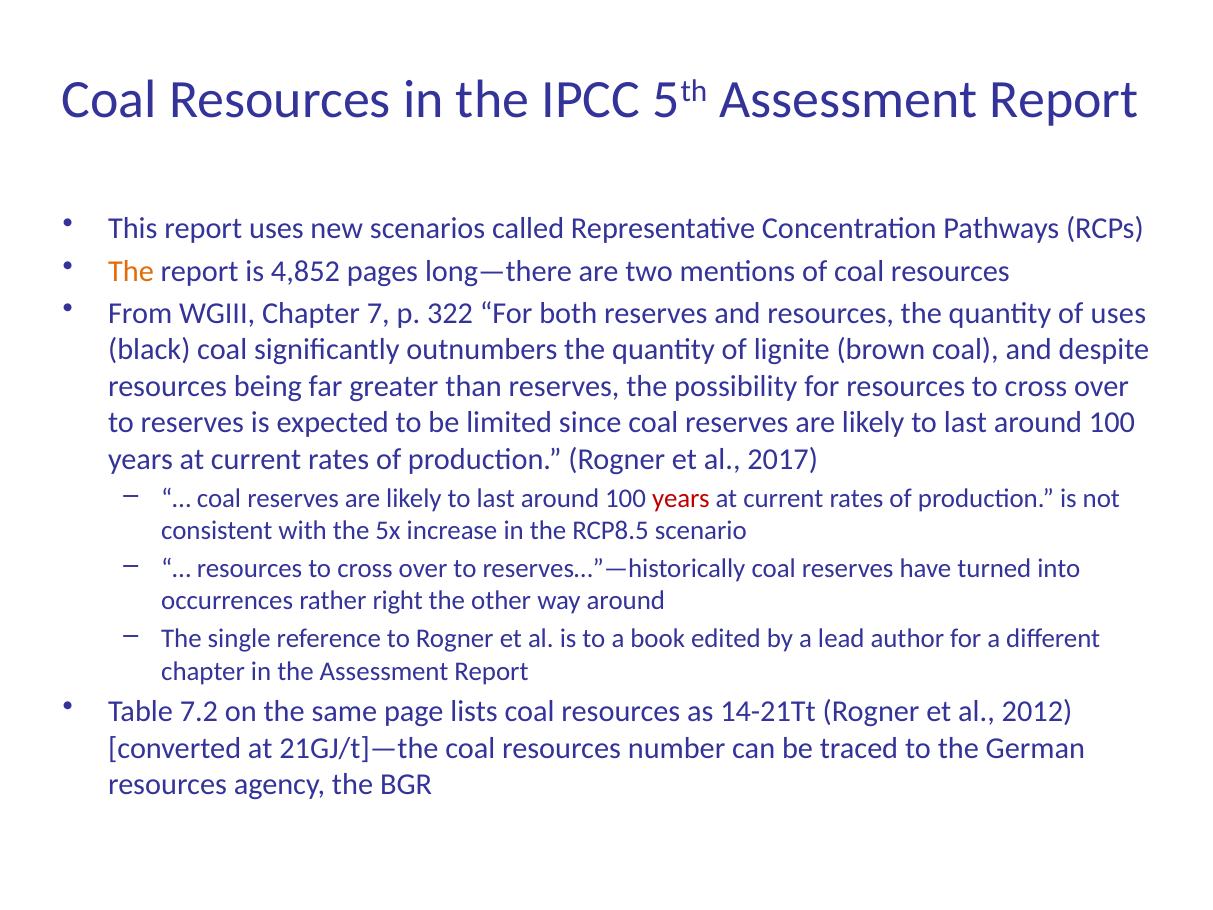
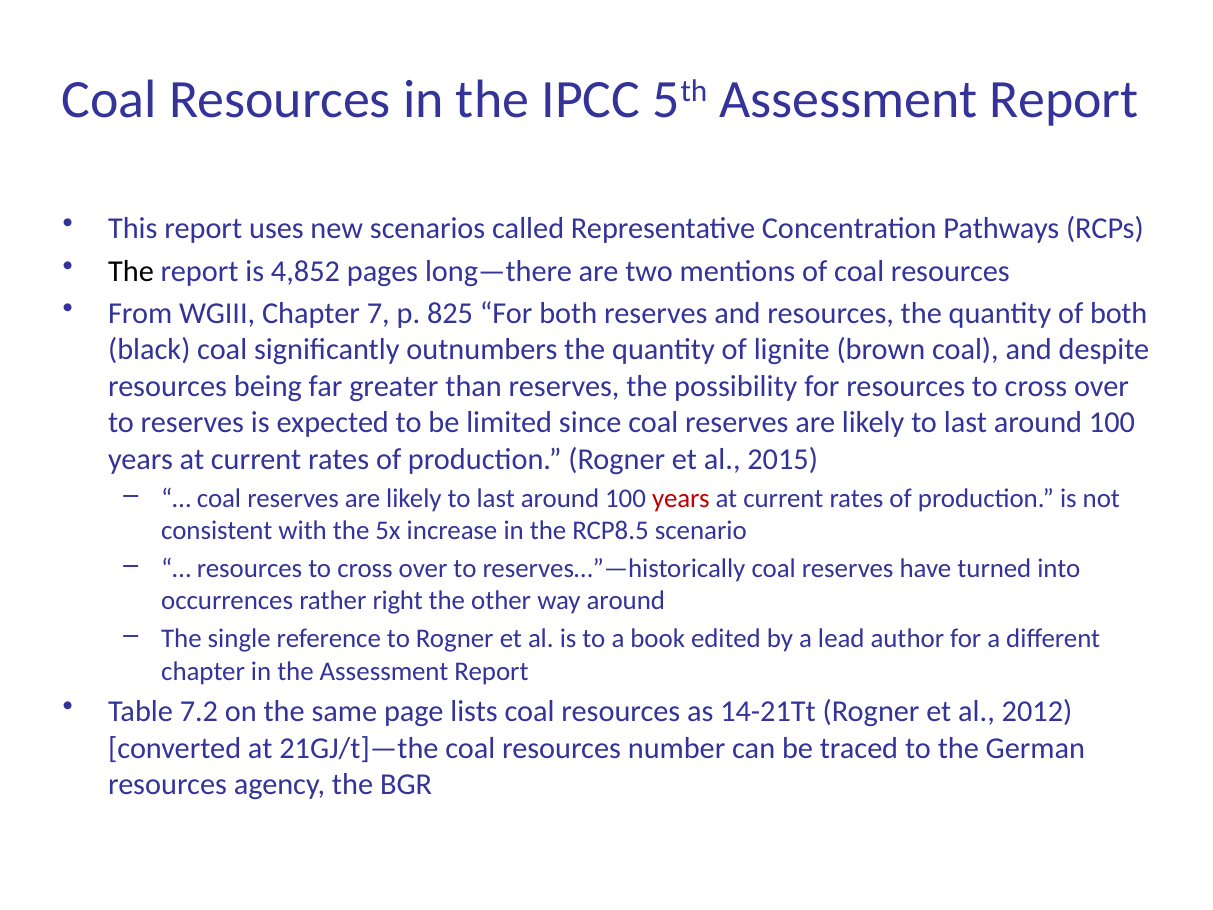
The at (131, 271) colour: orange -> black
322: 322 -> 825
of uses: uses -> both
2017: 2017 -> 2015
